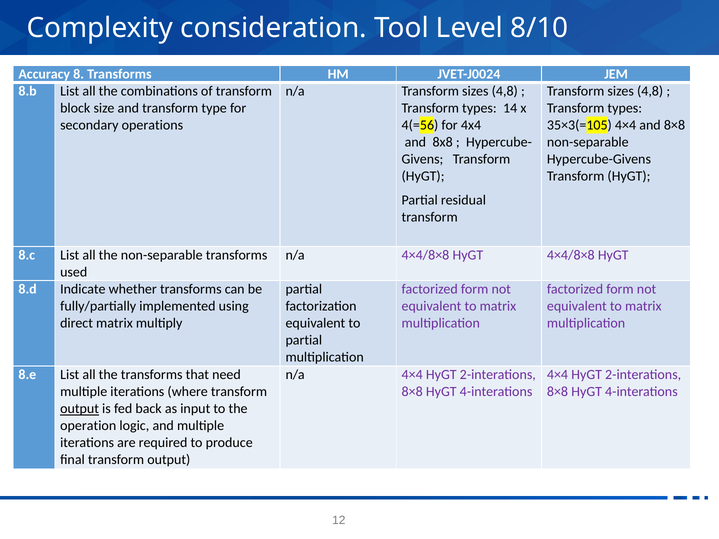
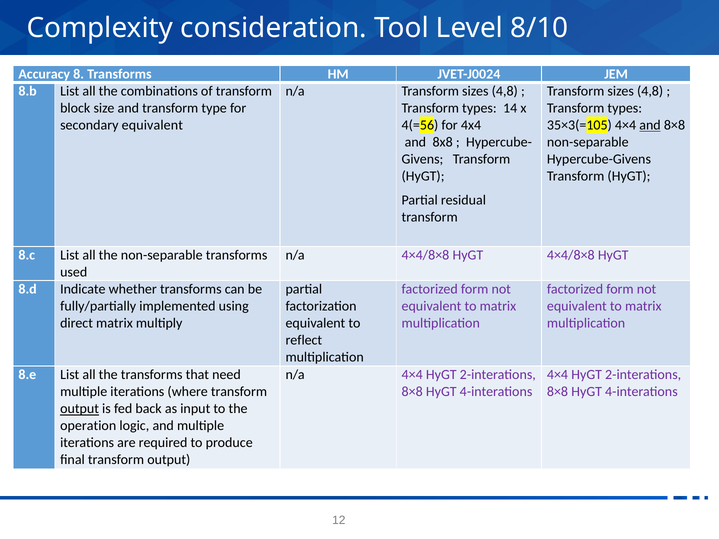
secondary operations: operations -> equivalent
and at (650, 125) underline: none -> present
partial at (304, 341): partial -> reflect
